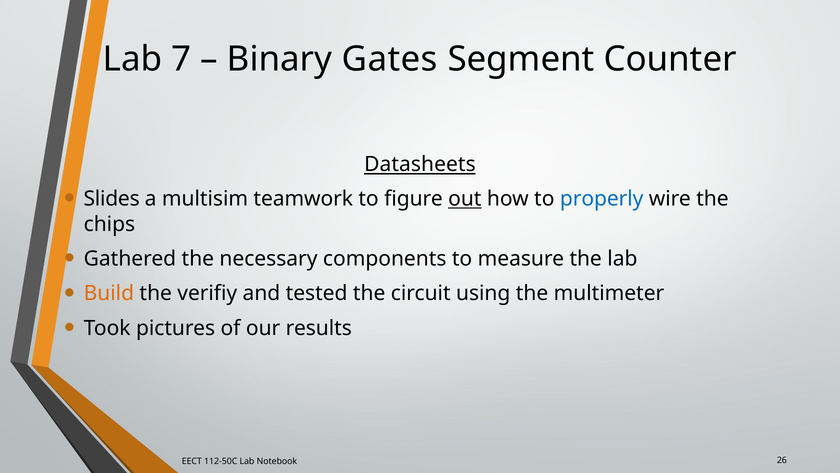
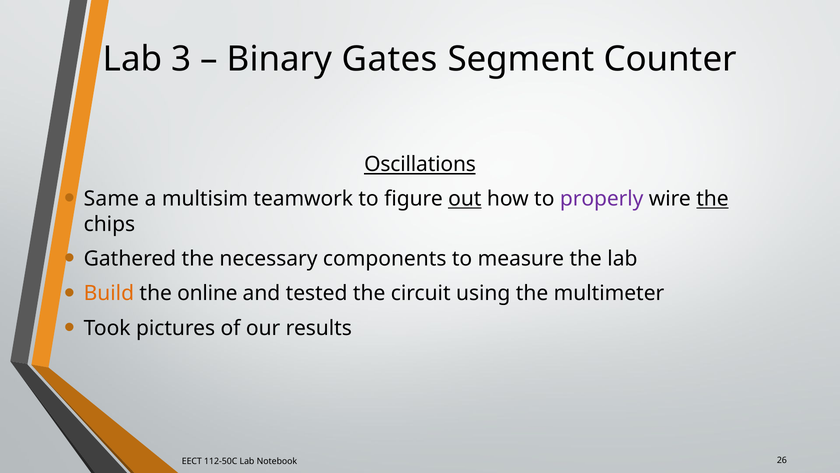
7: 7 -> 3
Datasheets: Datasheets -> Oscillations
Slides: Slides -> Same
properly colour: blue -> purple
the at (712, 199) underline: none -> present
verifiy: verifiy -> online
